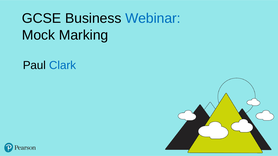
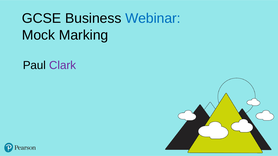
Clark colour: blue -> purple
